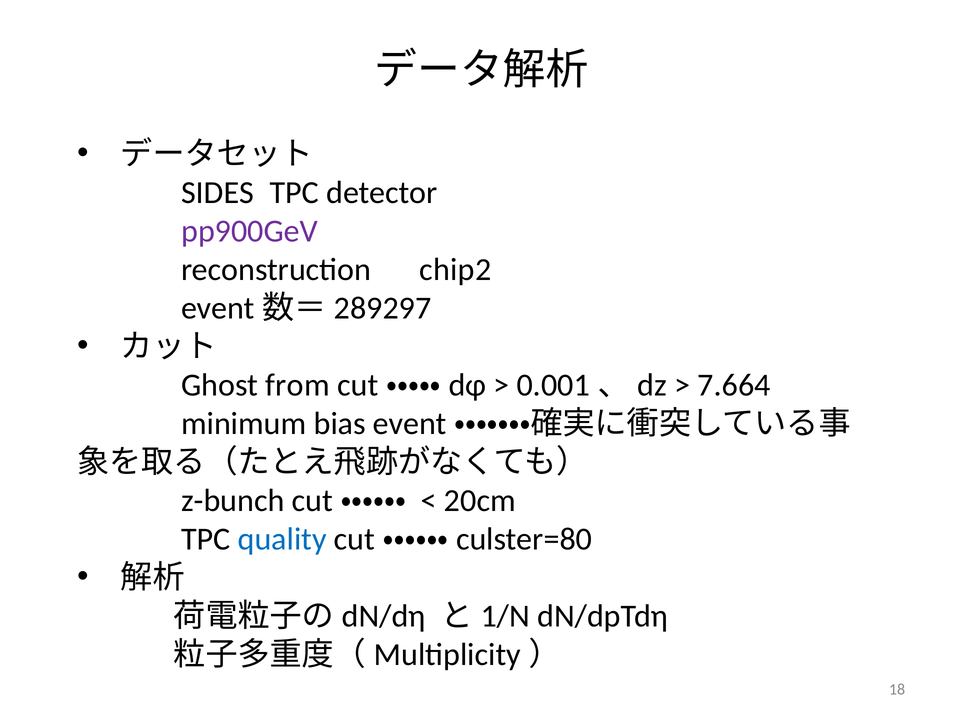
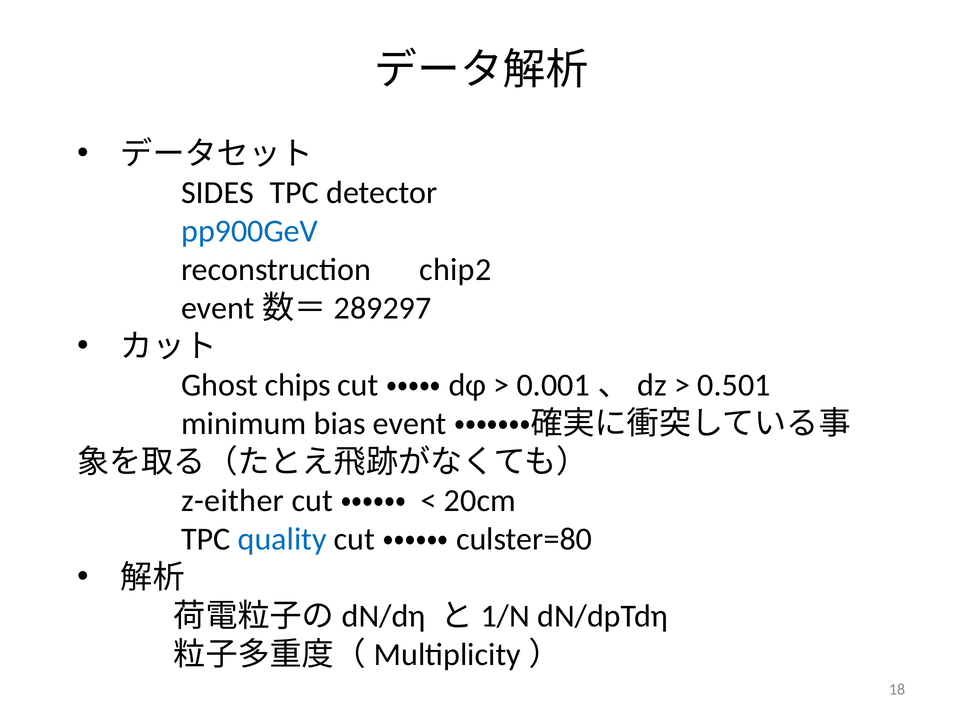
pp900GeV colour: purple -> blue
from: from -> chips
7.664: 7.664 -> 0.501
z-bunch: z-bunch -> z-either
